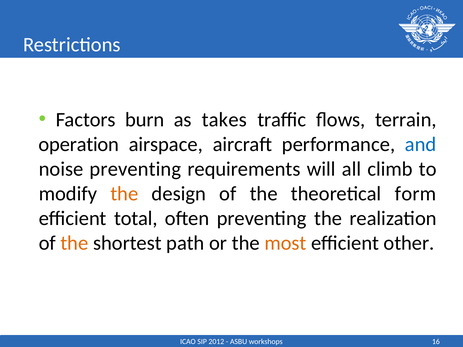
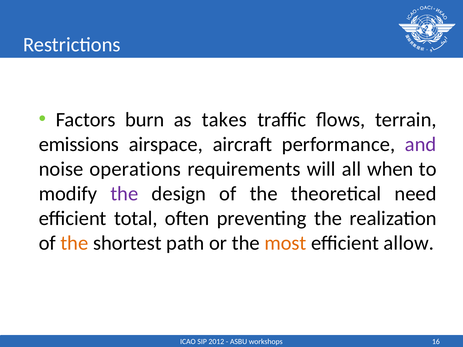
operation: operation -> emissions
and colour: blue -> purple
noise preventing: preventing -> operations
climb: climb -> when
the at (124, 194) colour: orange -> purple
form: form -> need
other: other -> allow
